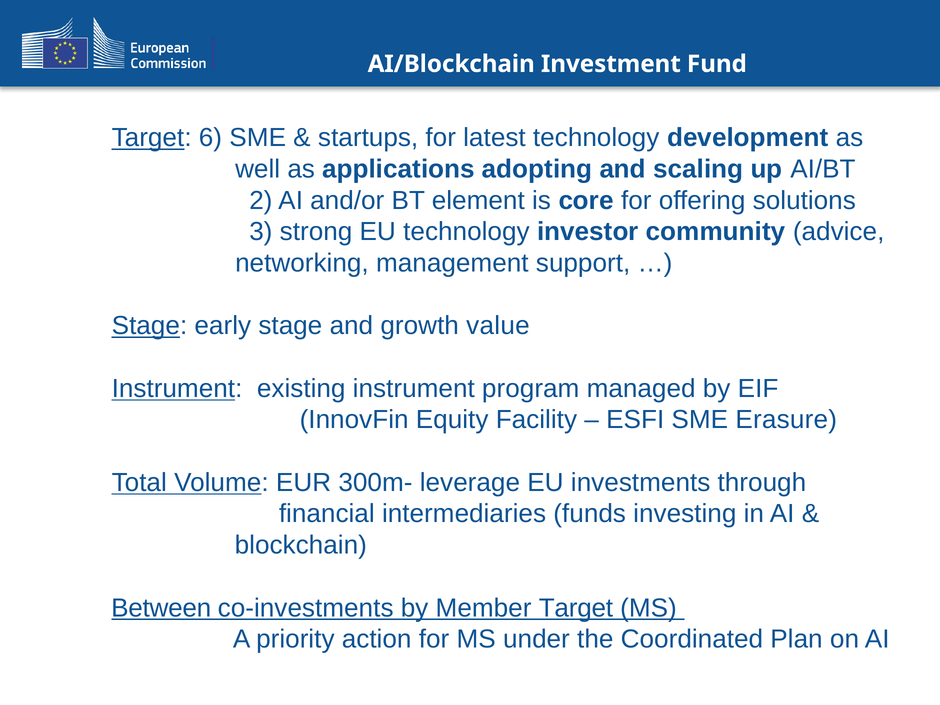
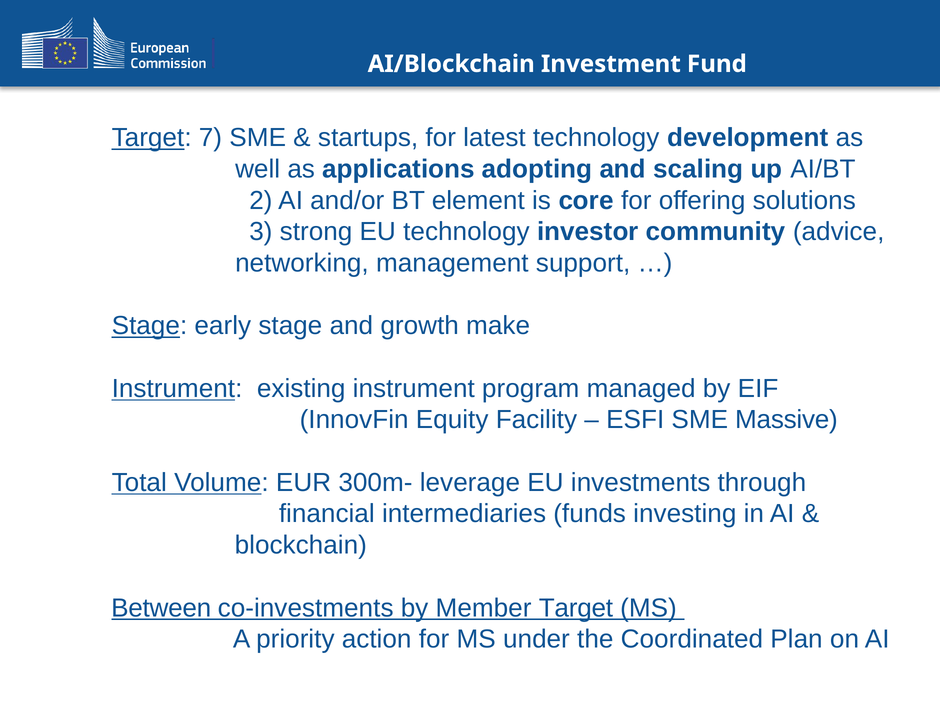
6: 6 -> 7
value: value -> make
Erasure: Erasure -> Massive
